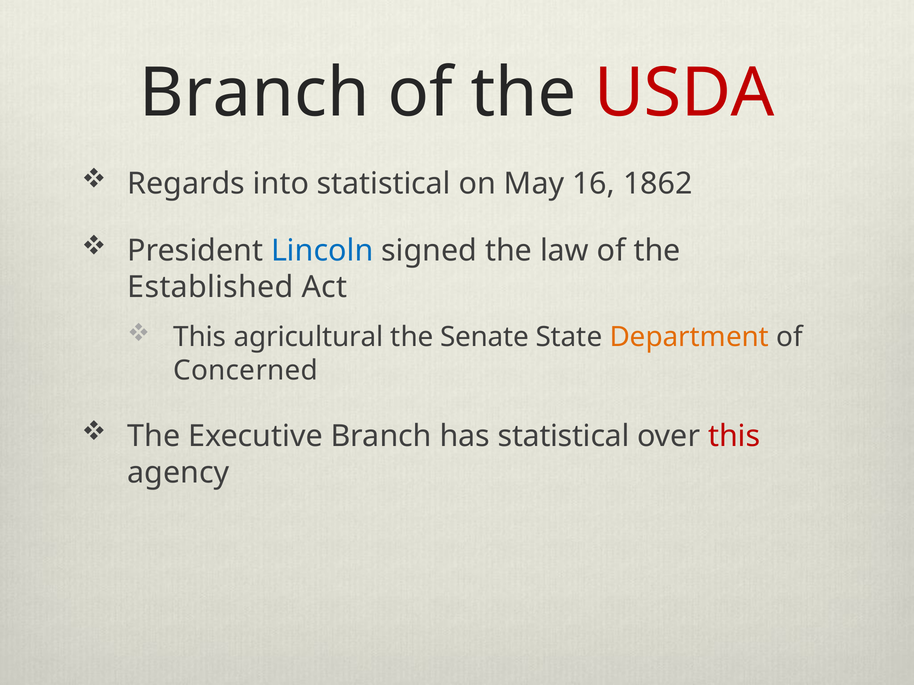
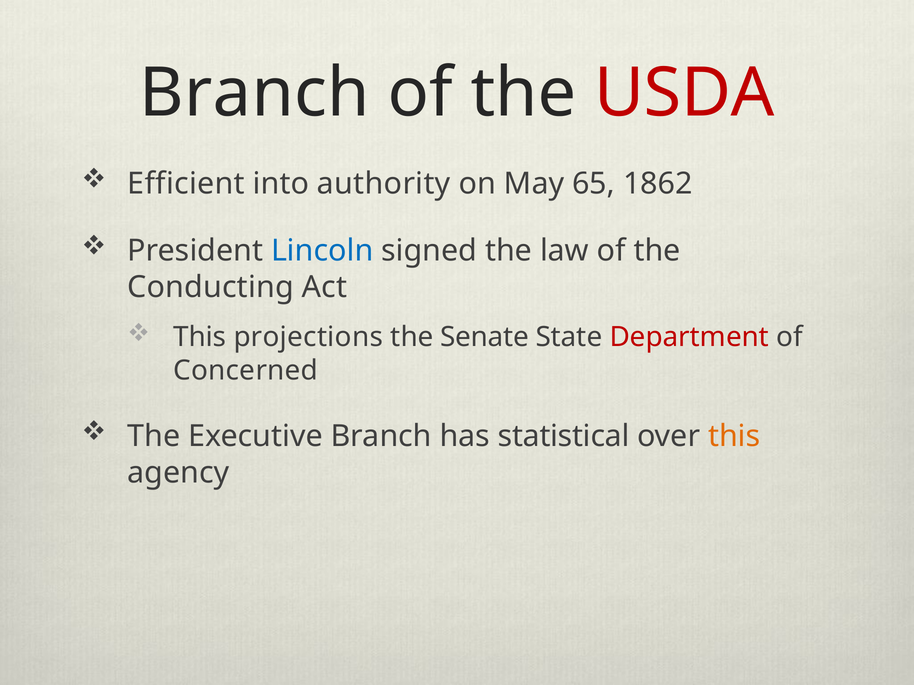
Regards: Regards -> Efficient
into statistical: statistical -> authority
16: 16 -> 65
Established: Established -> Conducting
agricultural: agricultural -> projections
Department colour: orange -> red
this at (734, 436) colour: red -> orange
